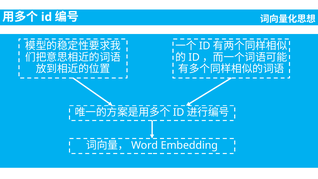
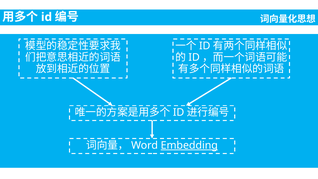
Embedding underline: none -> present
